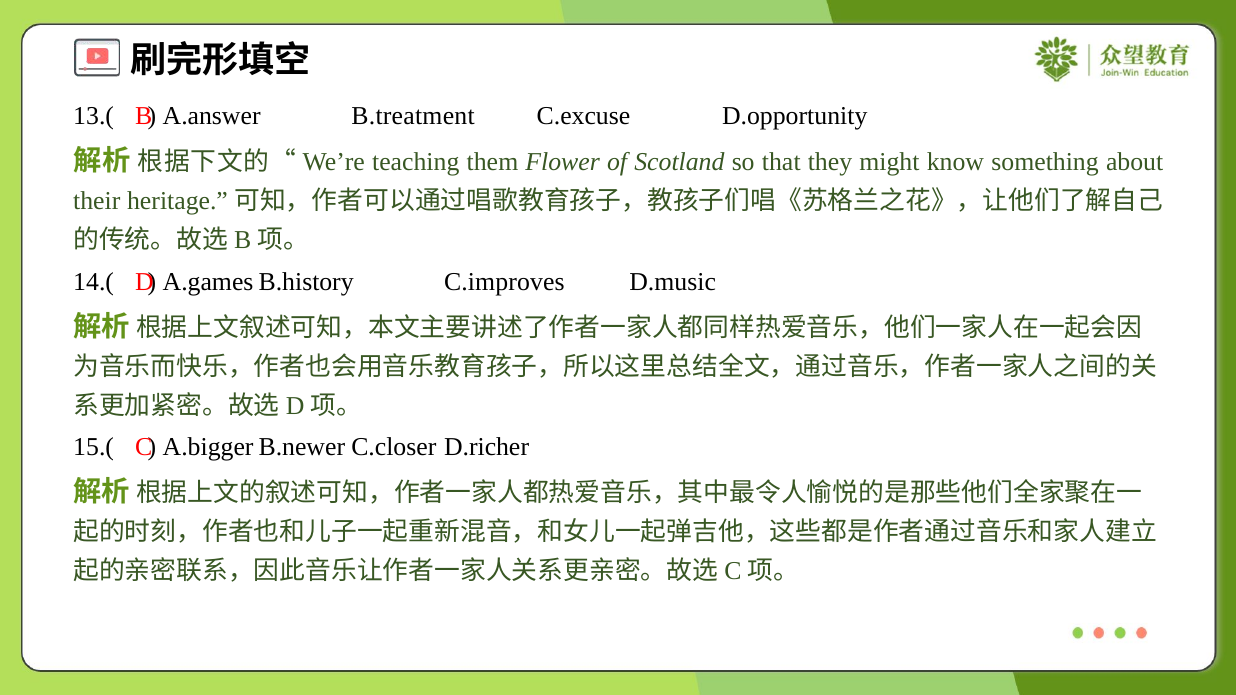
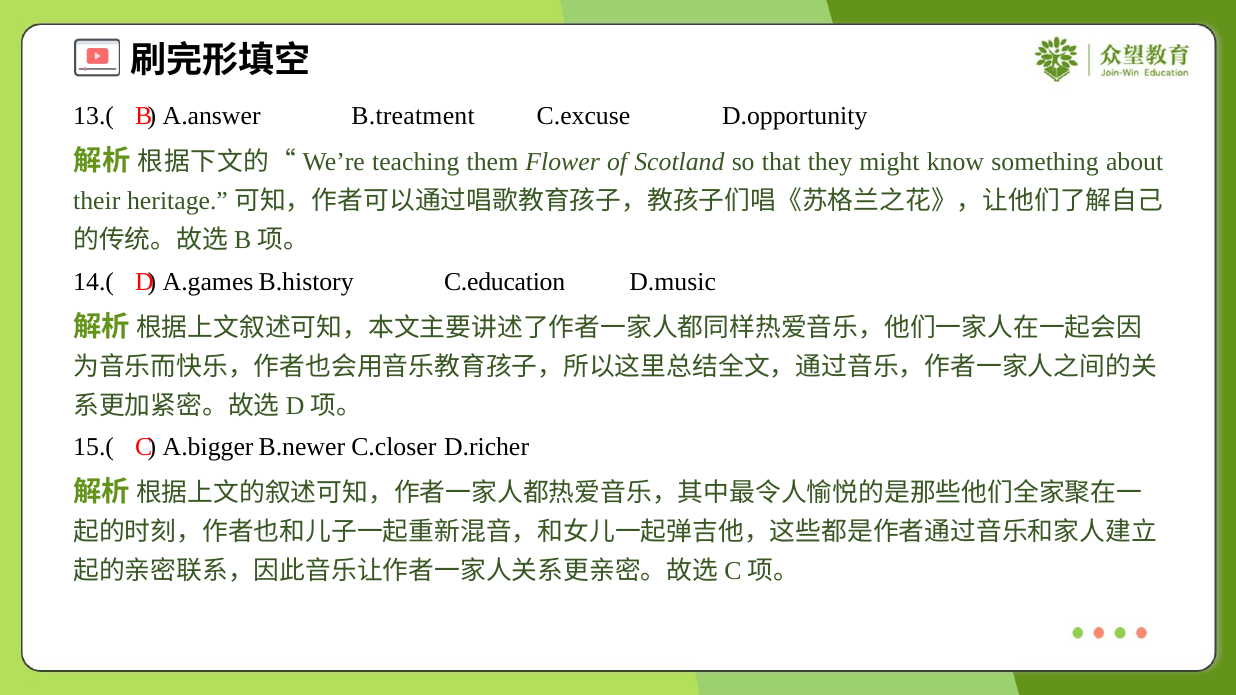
C.improves: C.improves -> C.education
